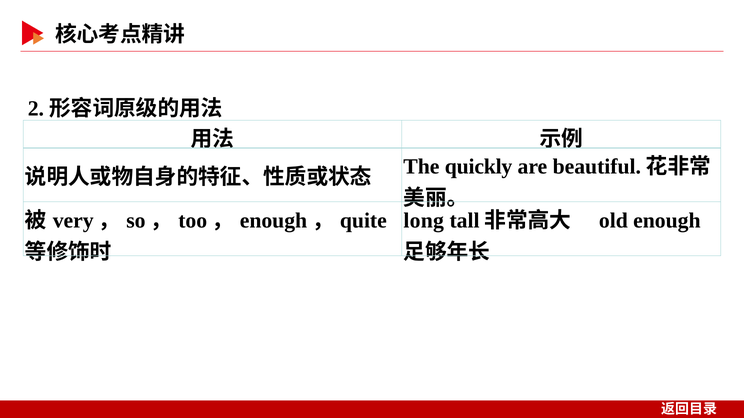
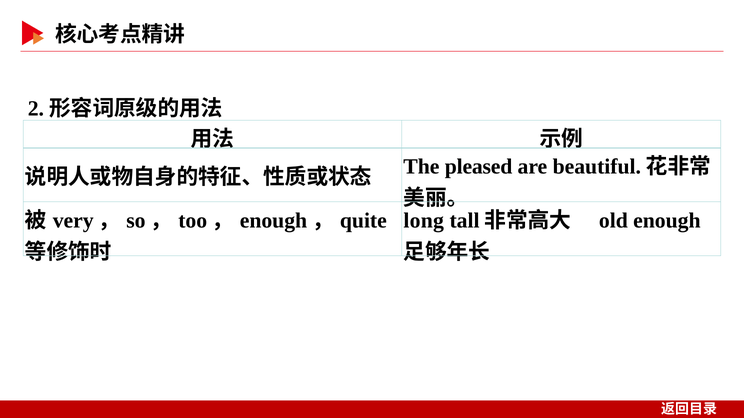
quickly: quickly -> pleased
